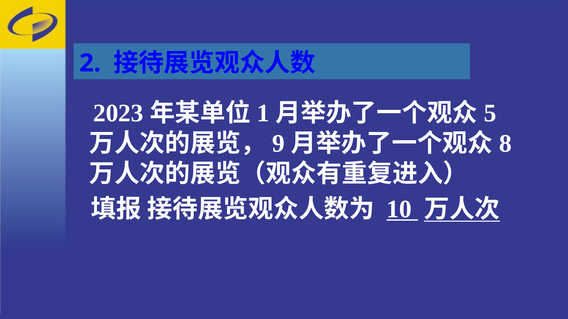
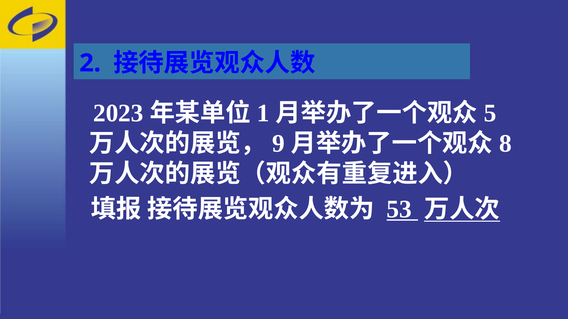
10: 10 -> 53
